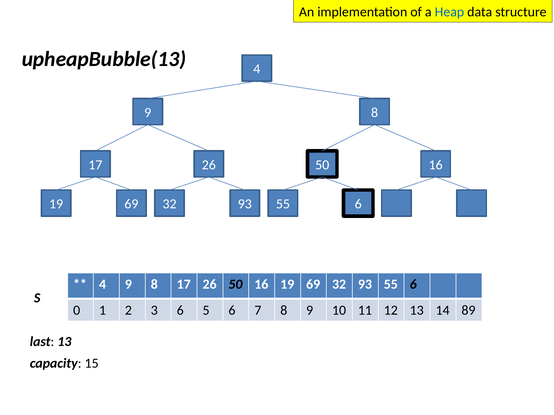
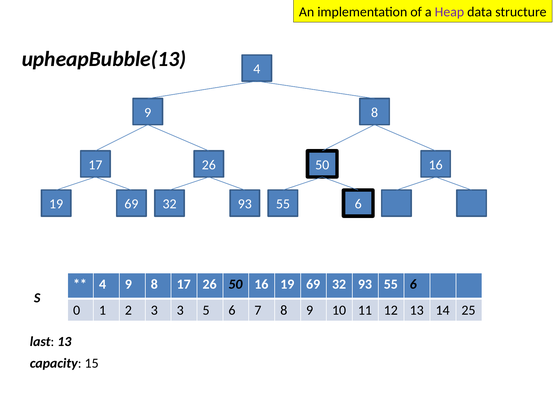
Heap colour: blue -> purple
3 6: 6 -> 3
89: 89 -> 25
